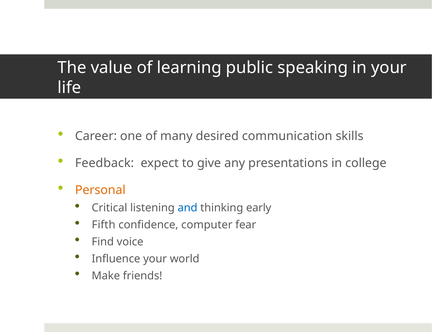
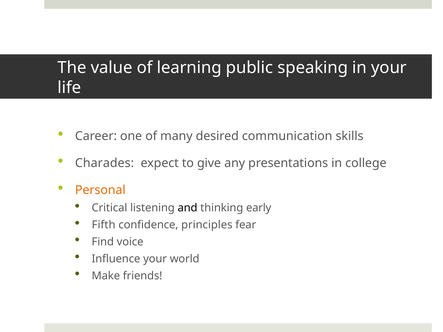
Feedback: Feedback -> Charades
and colour: blue -> black
computer: computer -> principles
